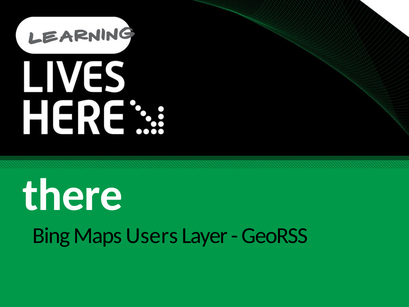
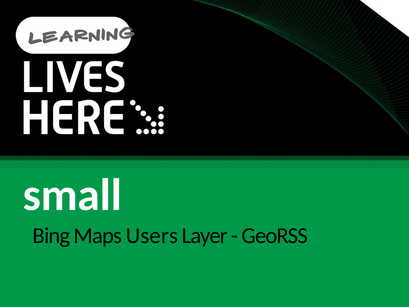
there: there -> small
